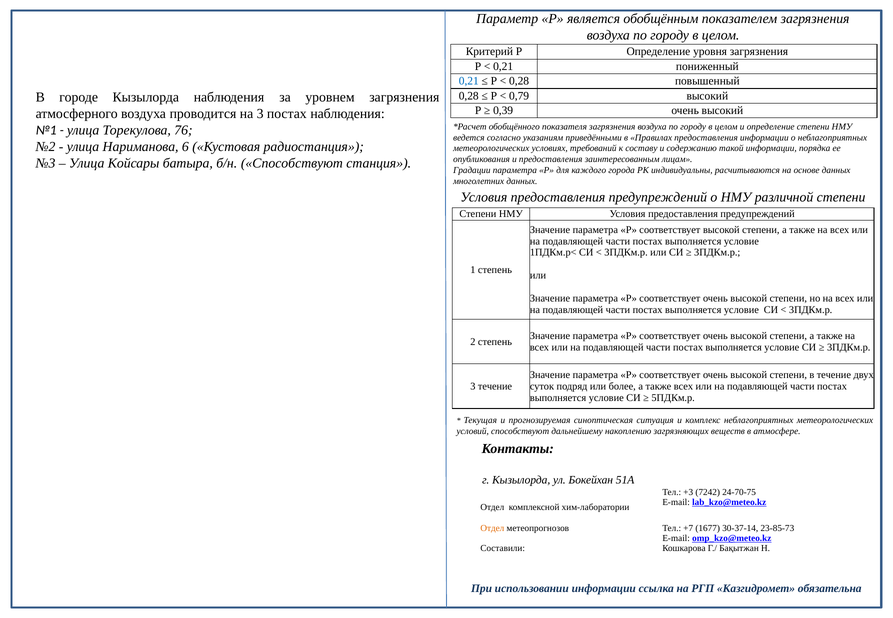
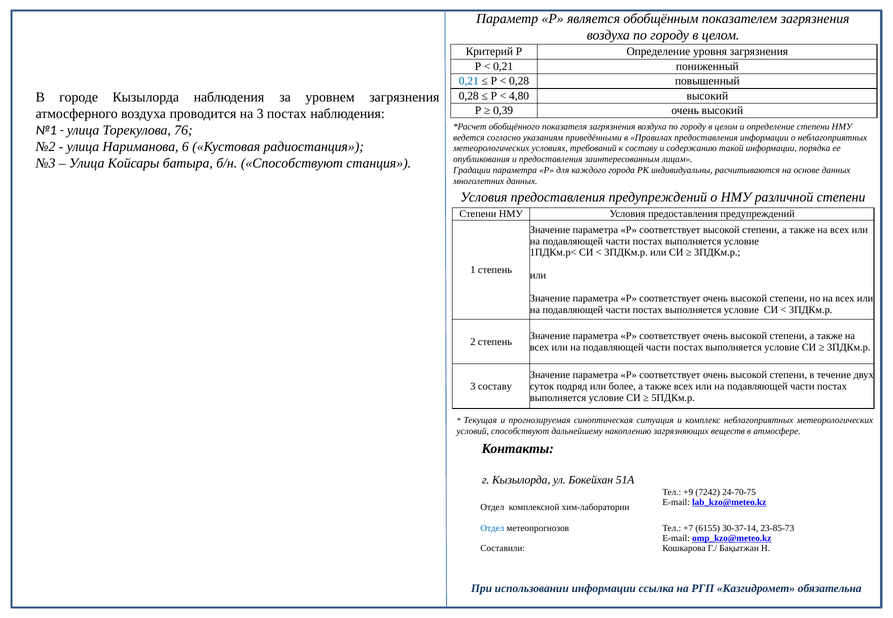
0,79: 0,79 -> 4,80
3 течение: течение -> составу
+3: +3 -> +9
Отдел at (492, 528) colour: orange -> blue
1677: 1677 -> 6155
